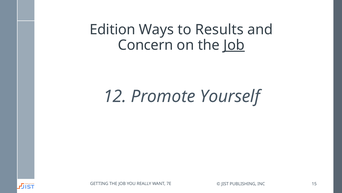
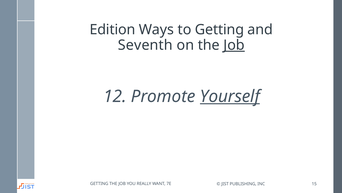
to Results: Results -> Getting
Concern: Concern -> Seventh
Yourself underline: none -> present
